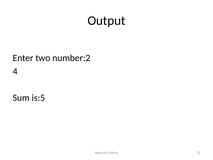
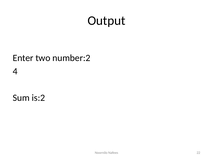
is:5: is:5 -> is:2
